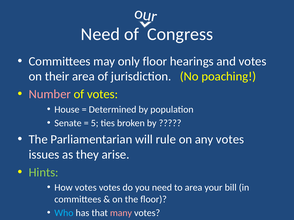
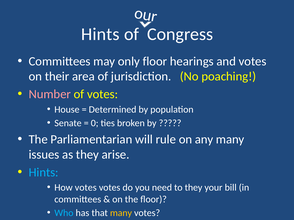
Need at (100, 34): Need -> Hints
5: 5 -> 0
any votes: votes -> many
Hints at (44, 173) colour: light green -> light blue
to area: area -> they
many at (121, 213) colour: pink -> yellow
